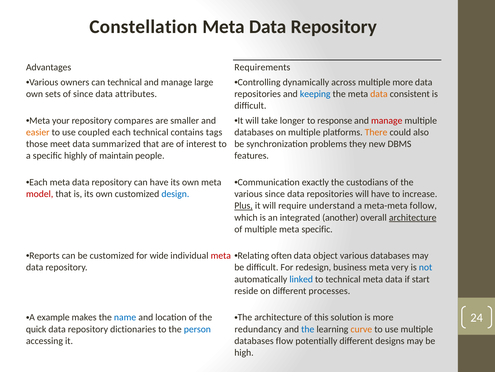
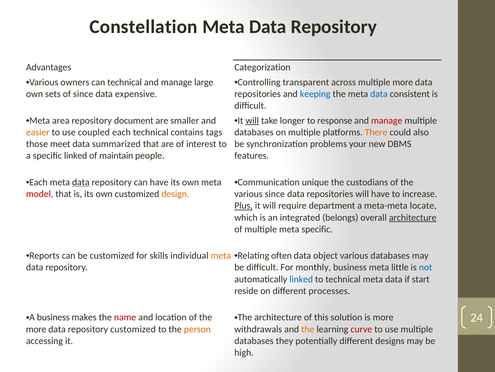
Requirements: Requirements -> Categorization
dynamically: dynamically -> transparent
attributes: attributes -> expensive
data at (379, 94) colour: orange -> blue
your: your -> area
compares: compares -> document
will at (252, 120) underline: none -> present
they: they -> your
specific highly: highly -> linked
data at (81, 182) underline: none -> present
exactly: exactly -> unique
design colour: blue -> orange
understand: understand -> department
follow: follow -> locate
another: another -> belongs
wide: wide -> skills
meta at (221, 255) colour: red -> orange
redesign: redesign -> monthly
very: very -> little
A example: example -> business
name colour: blue -> red
quick at (36, 329): quick -> more
repository dictionaries: dictionaries -> customized
person colour: blue -> orange
redundancy: redundancy -> withdrawals
the at (308, 329) colour: blue -> orange
curve colour: orange -> red
flow: flow -> they
